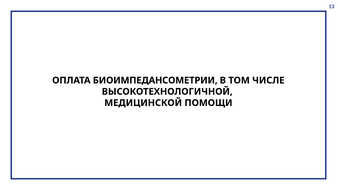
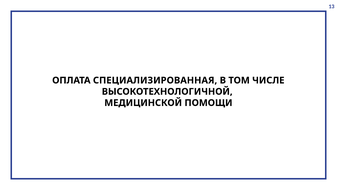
БИОИМПЕДАНСОМЕТРИИ: БИОИМПЕДАНСОМЕТРИИ -> СПЕЦИАЛИЗИРОВАННАЯ
